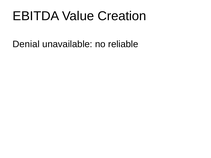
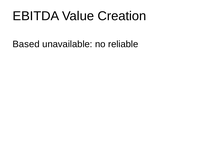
Denial: Denial -> Based
